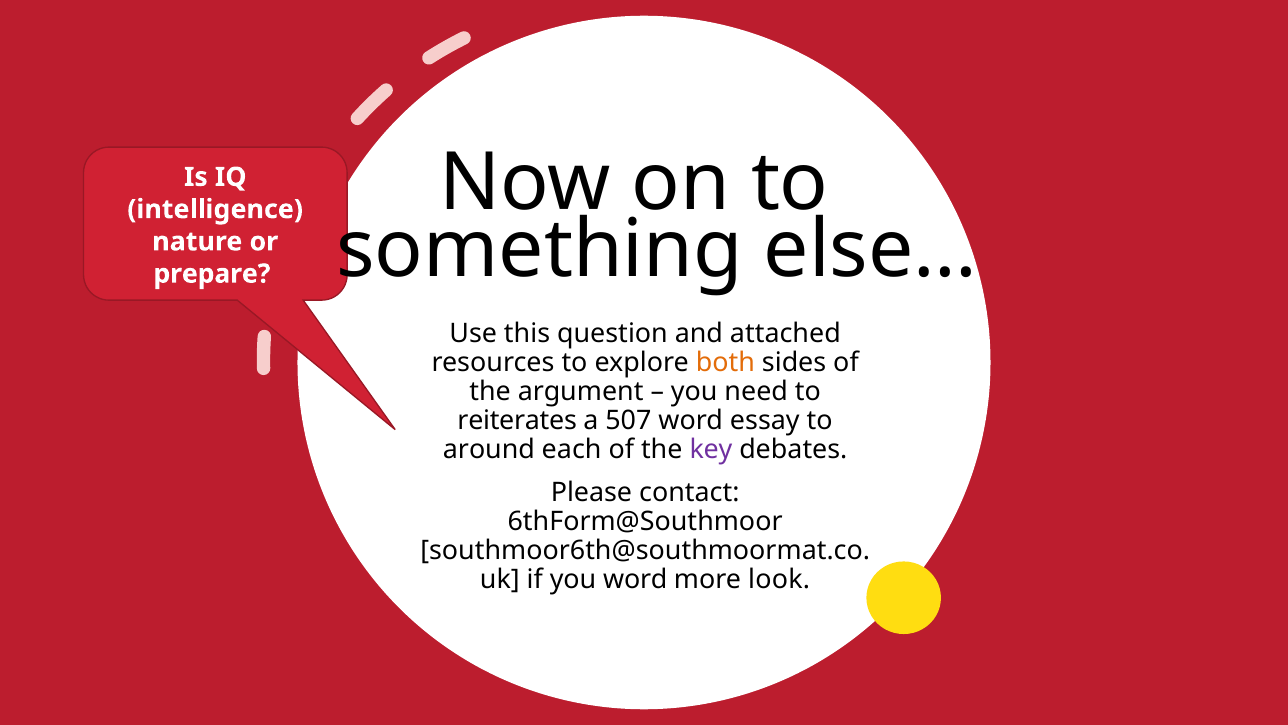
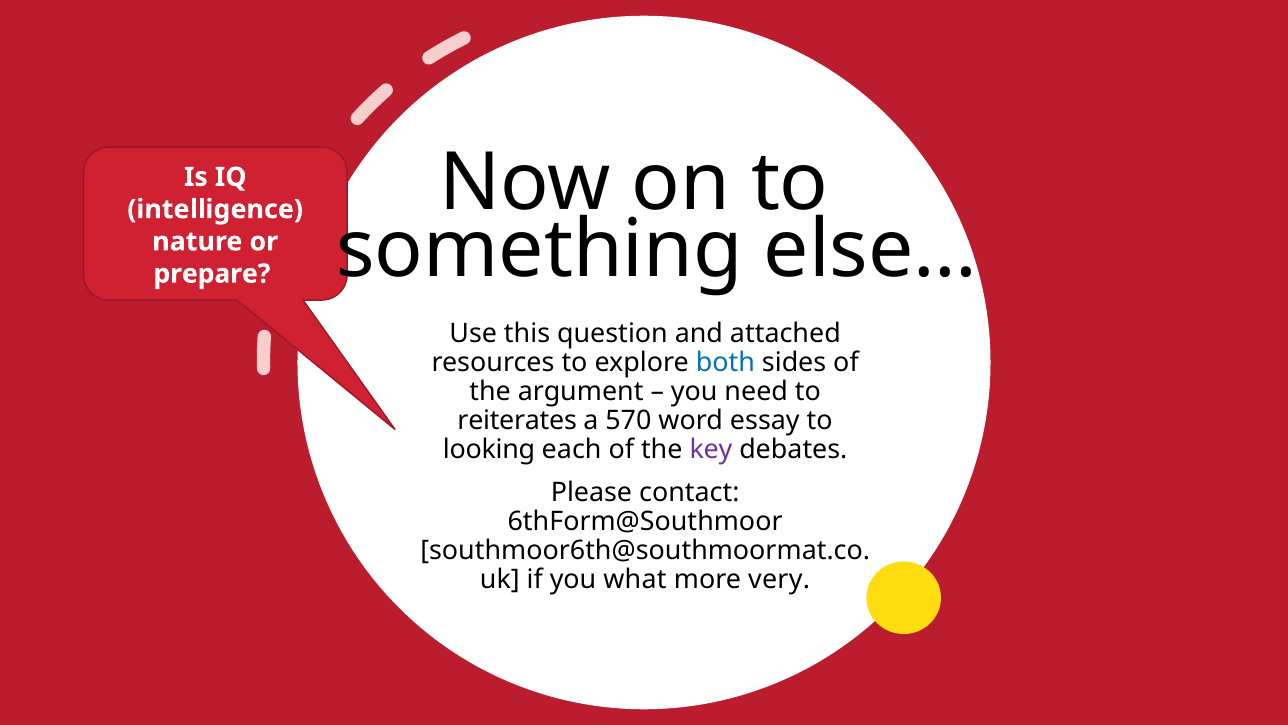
both colour: orange -> blue
507: 507 -> 570
around: around -> looking
you word: word -> what
look: look -> very
